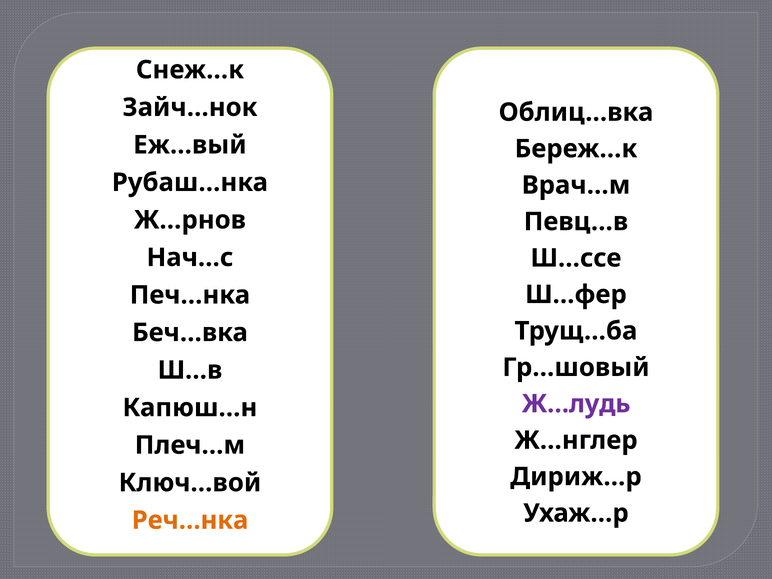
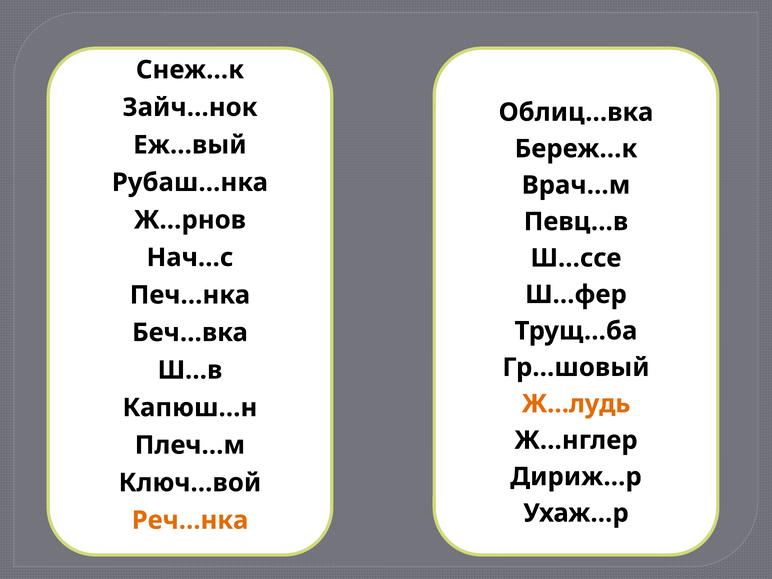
Ж…лудь colour: purple -> orange
